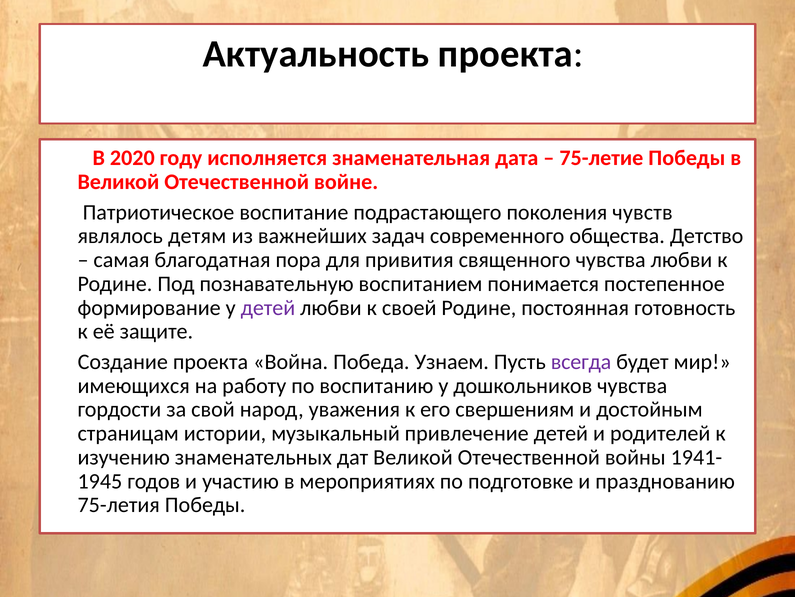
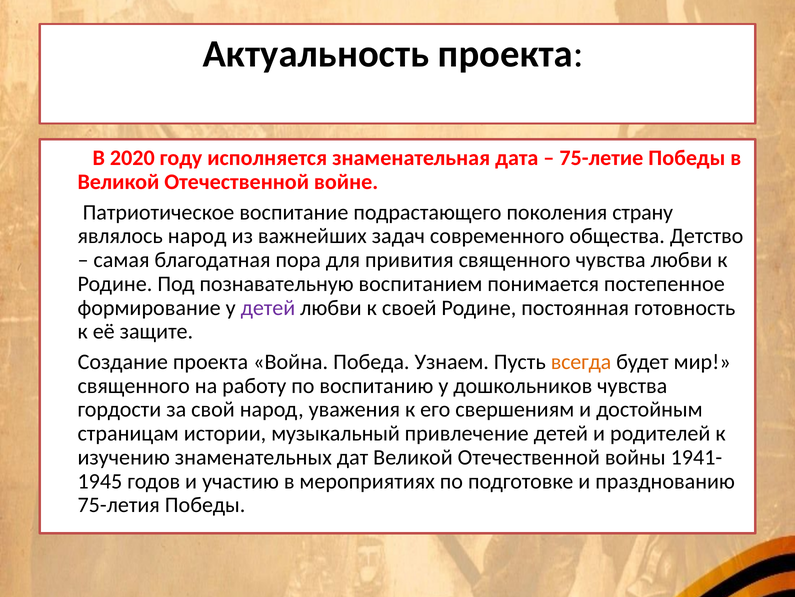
чувств: чувств -> страну
являлось детям: детям -> народ
всегда colour: purple -> orange
имеющихся at (134, 385): имеющихся -> священного
